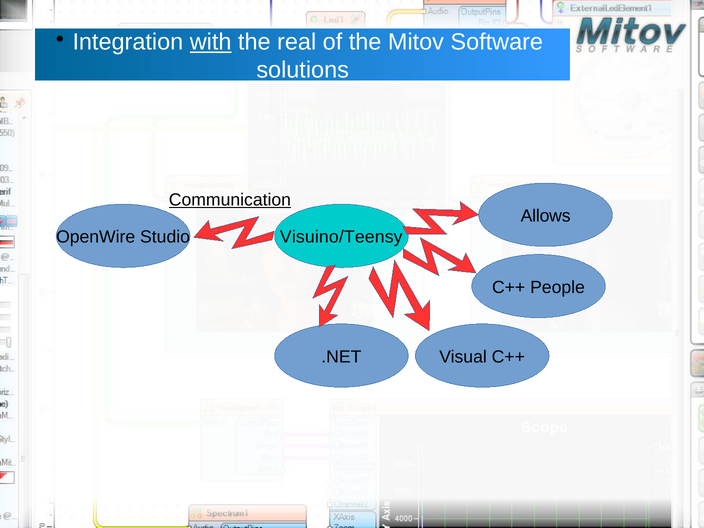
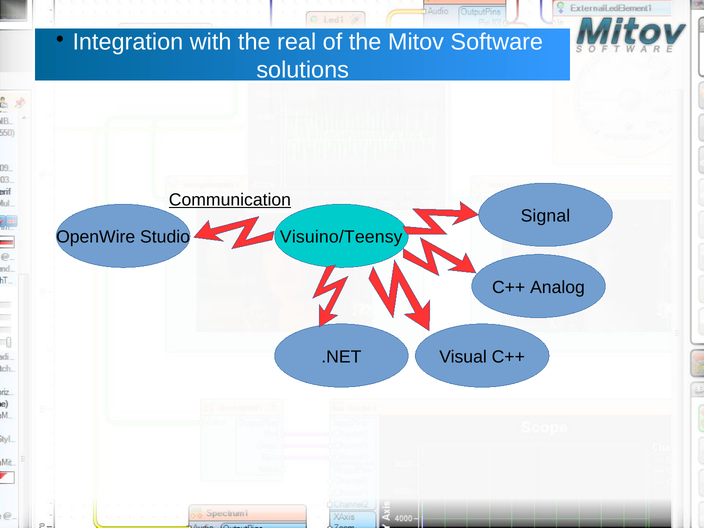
with underline: present -> none
Allows: Allows -> Signal
People: People -> Analog
